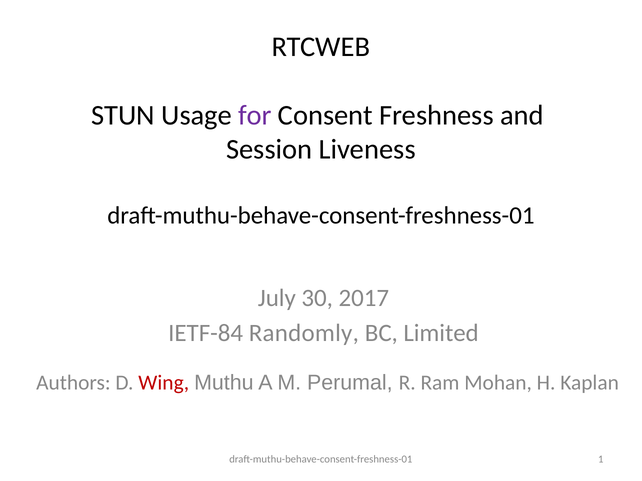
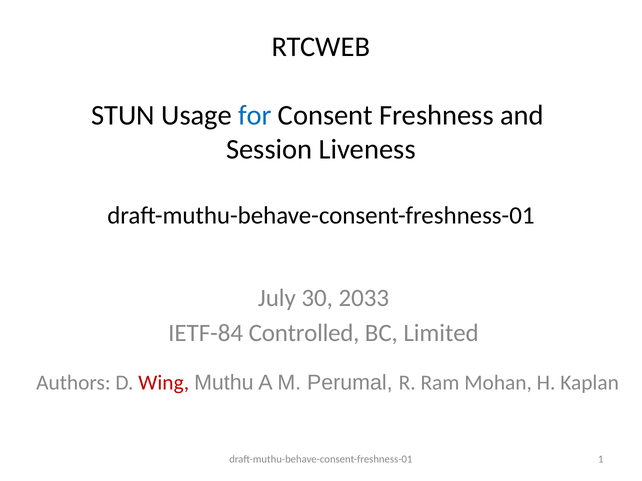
for colour: purple -> blue
2017: 2017 -> 2033
Randomly: Randomly -> Controlled
